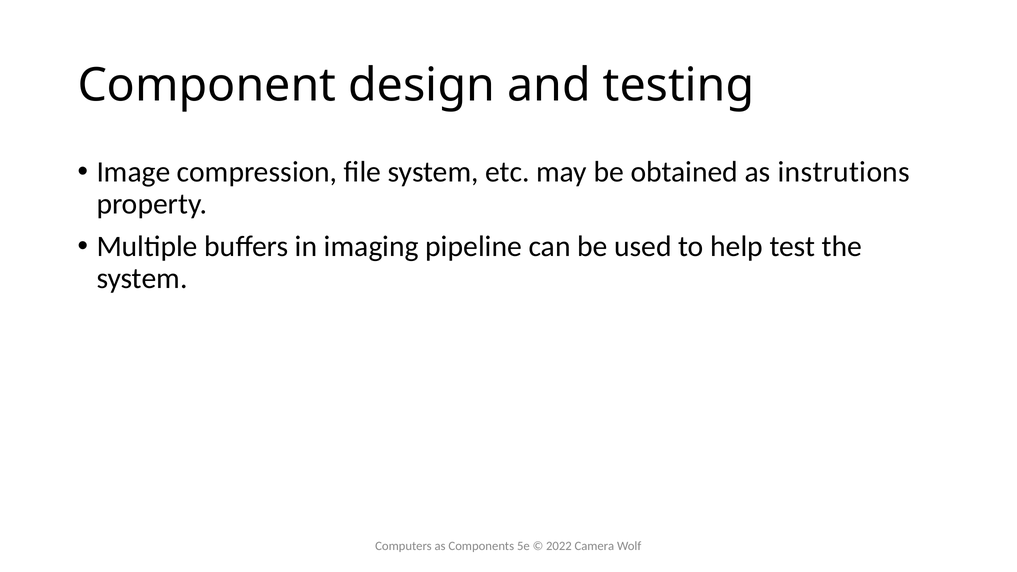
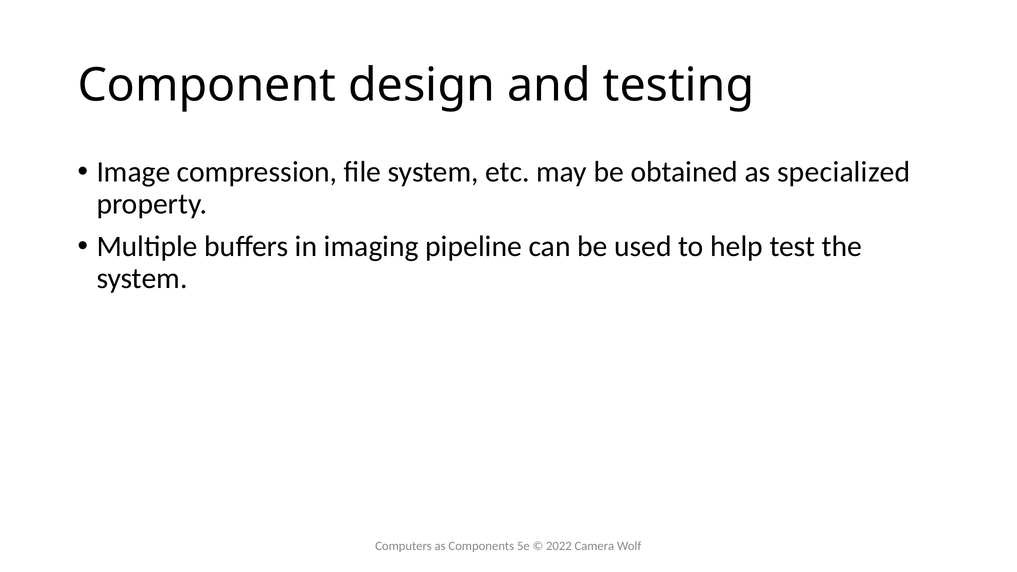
instrutions: instrutions -> specialized
